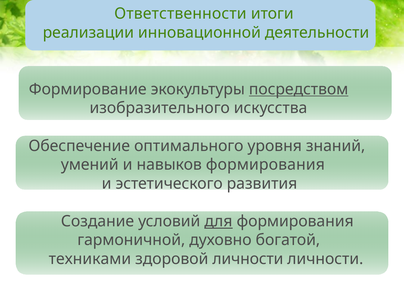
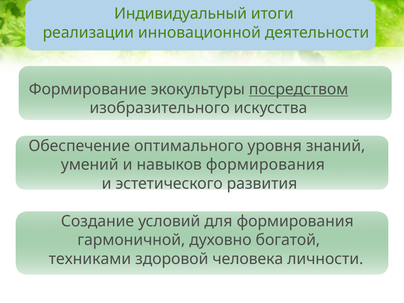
Ответственности: Ответственности -> Индивидуальный
для underline: present -> none
здоровой личности: личности -> человека
